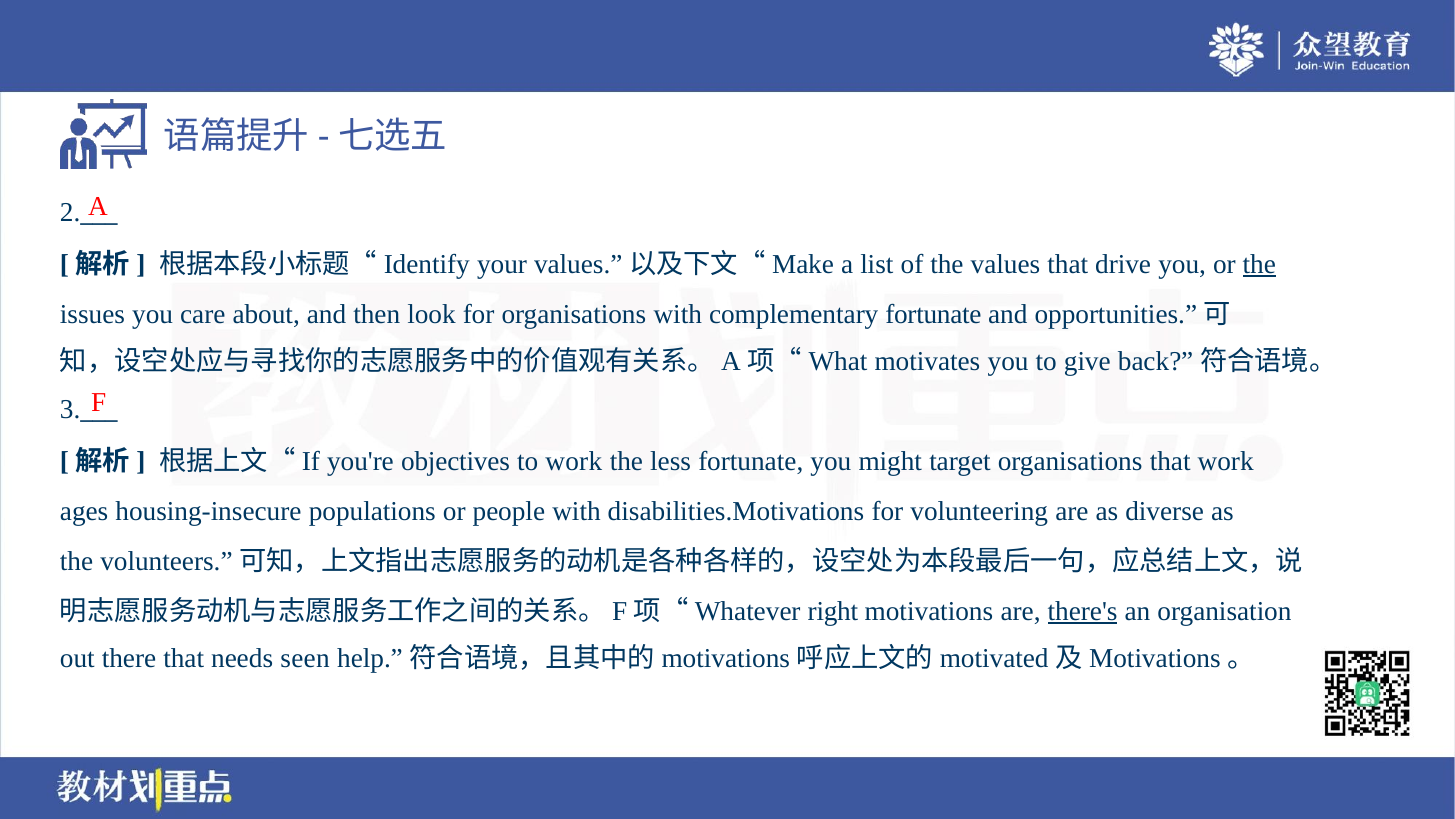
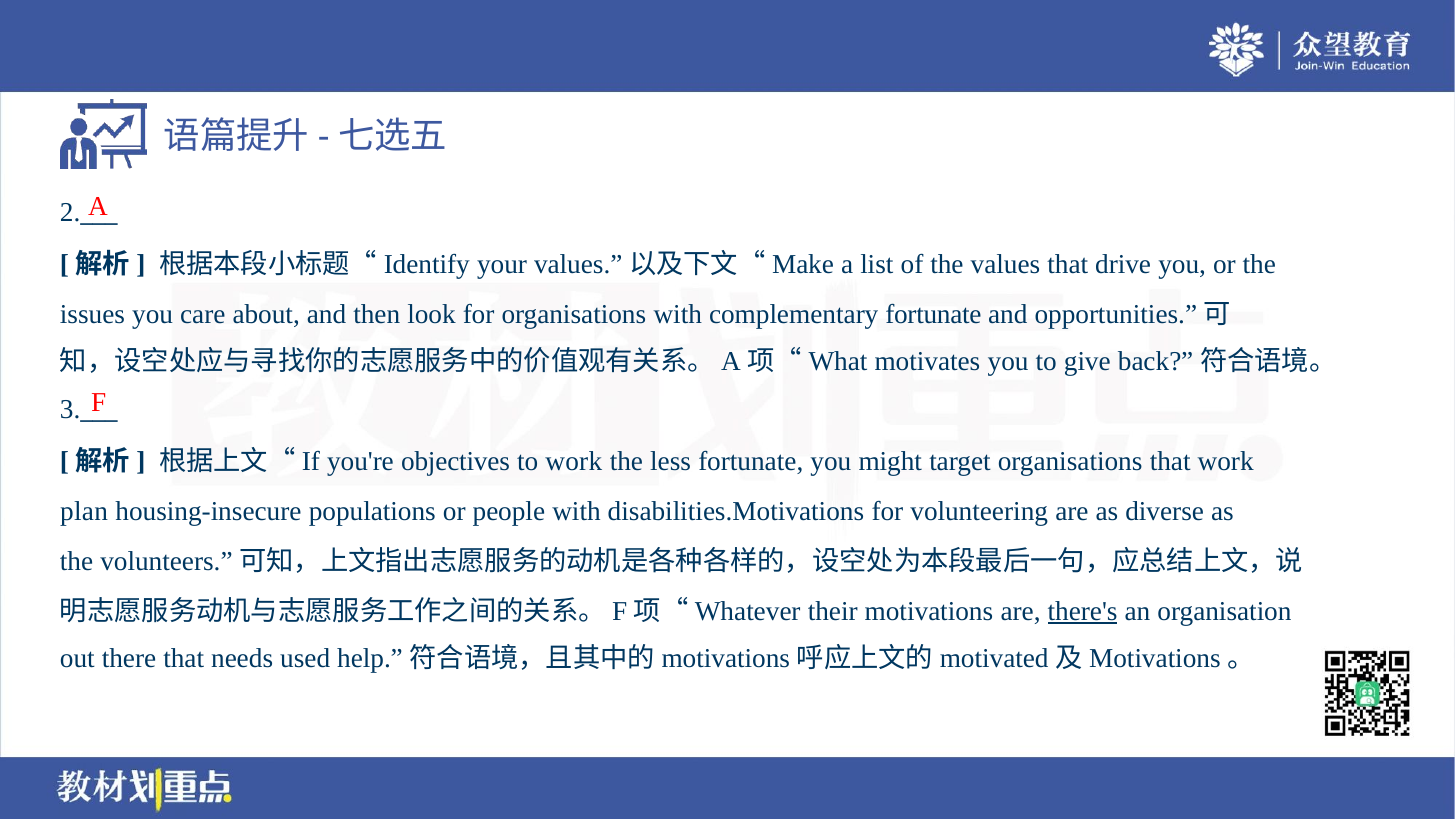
the at (1259, 264) underline: present -> none
ages: ages -> plan
right: right -> their
seen: seen -> used
